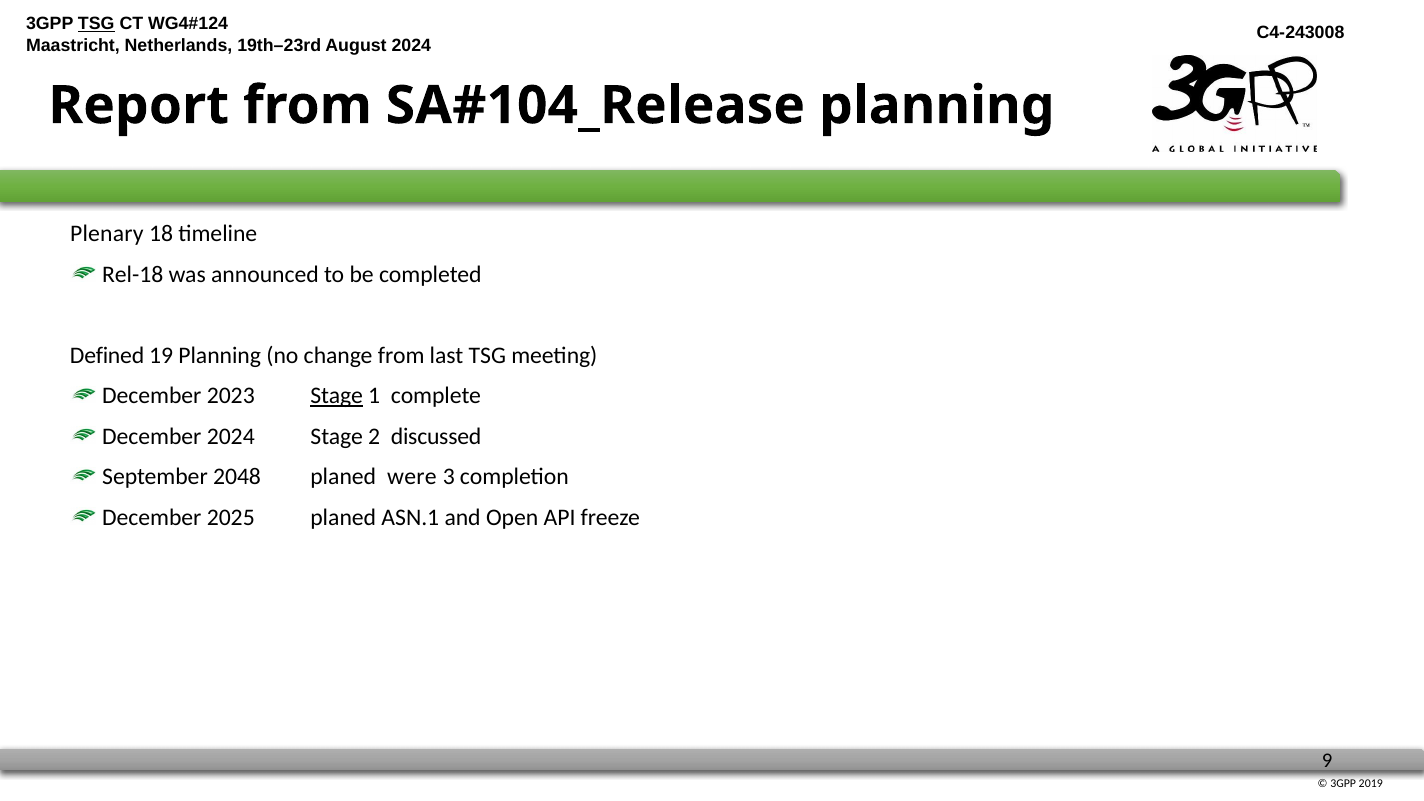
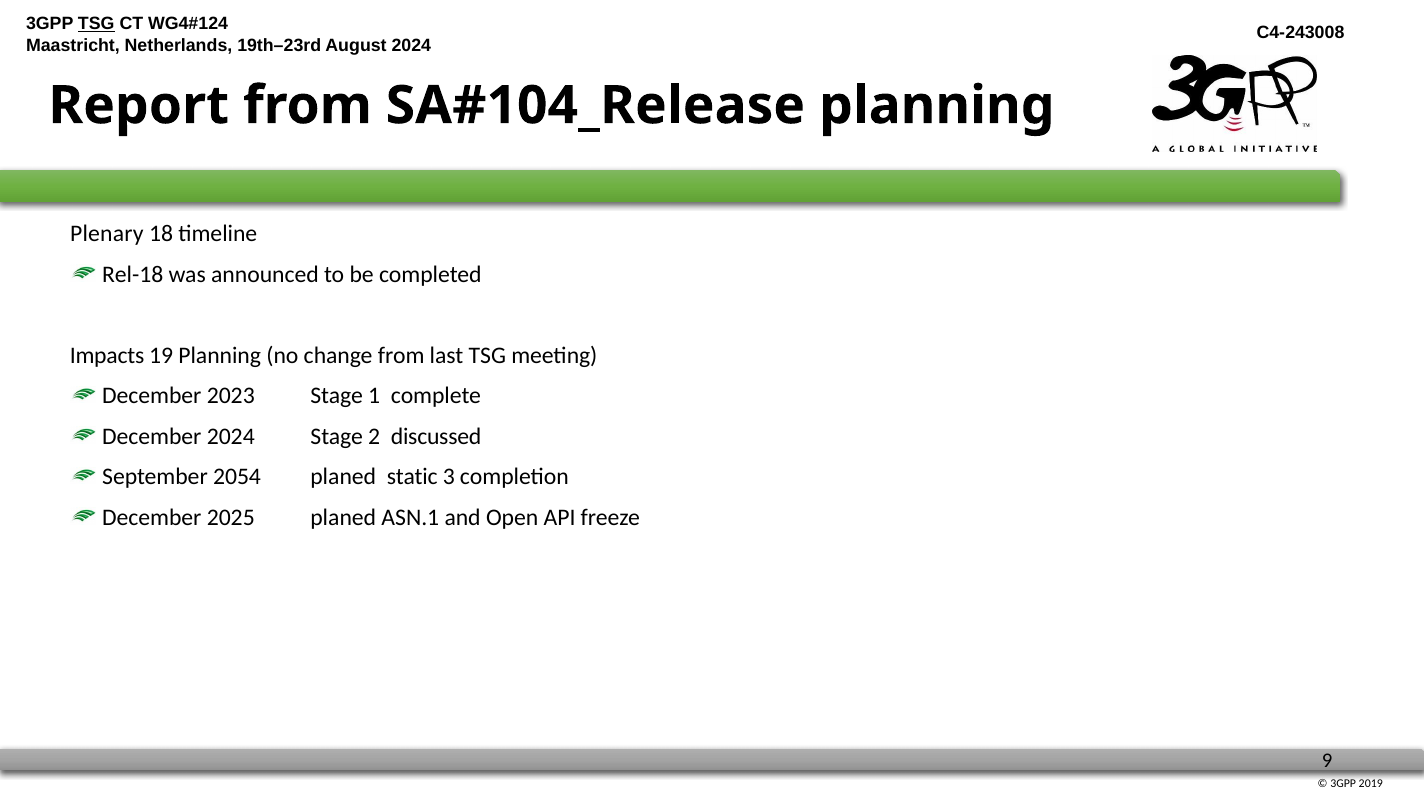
Defined: Defined -> Impacts
Stage at (337, 396) underline: present -> none
2048: 2048 -> 2054
were: were -> static
